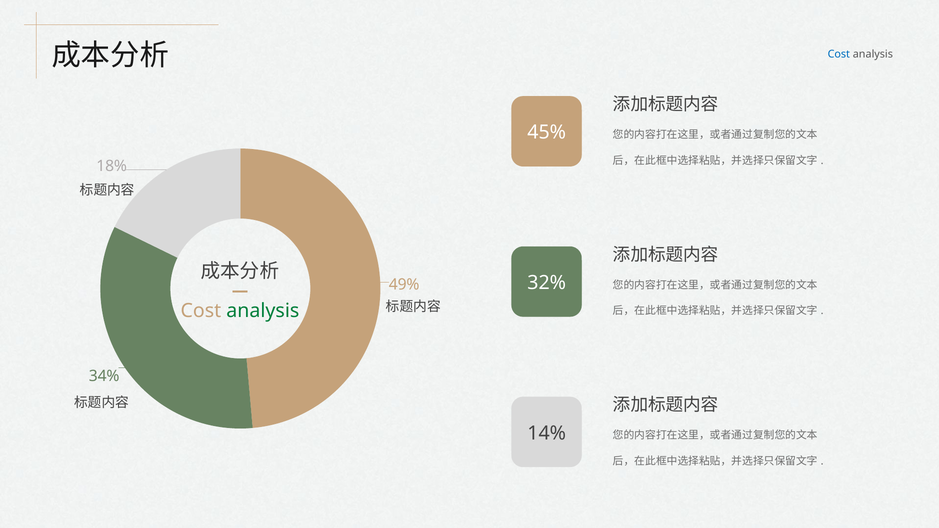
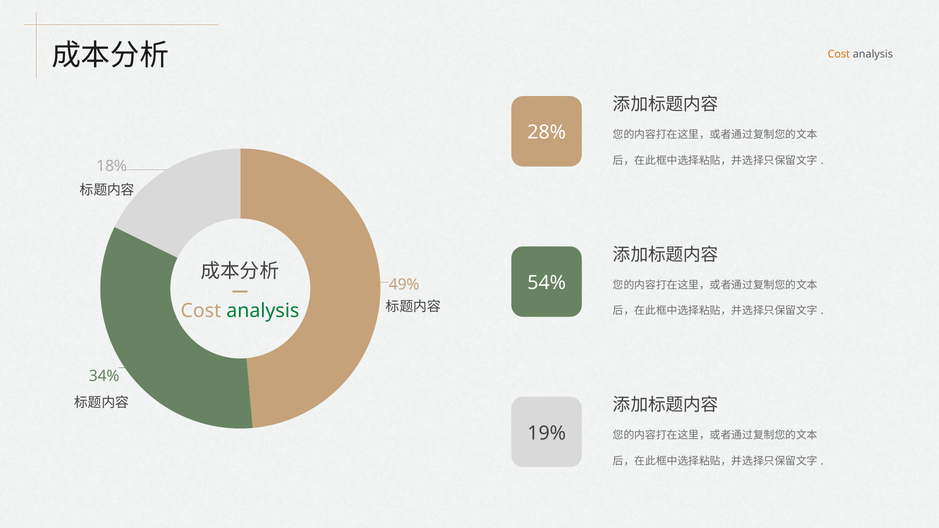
Cost at (839, 54) colour: blue -> orange
45%: 45% -> 28%
32%: 32% -> 54%
14%: 14% -> 19%
